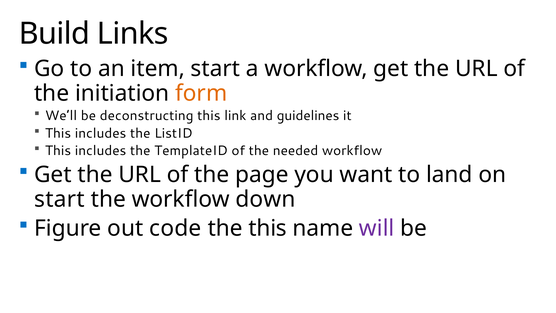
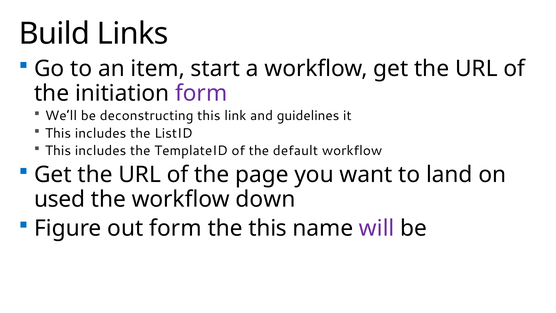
form at (201, 93) colour: orange -> purple
needed: needed -> default
start at (59, 199): start -> used
out code: code -> form
